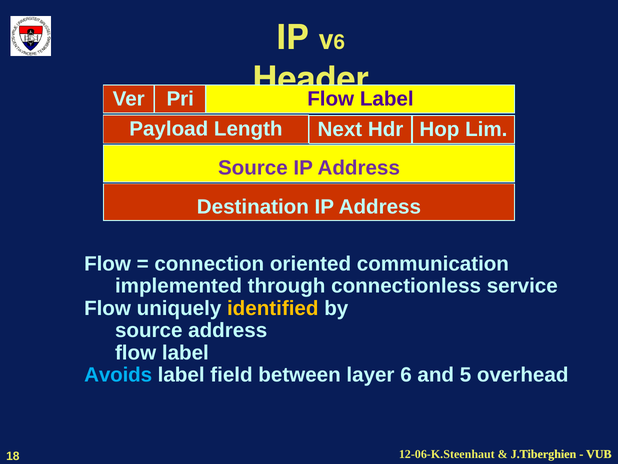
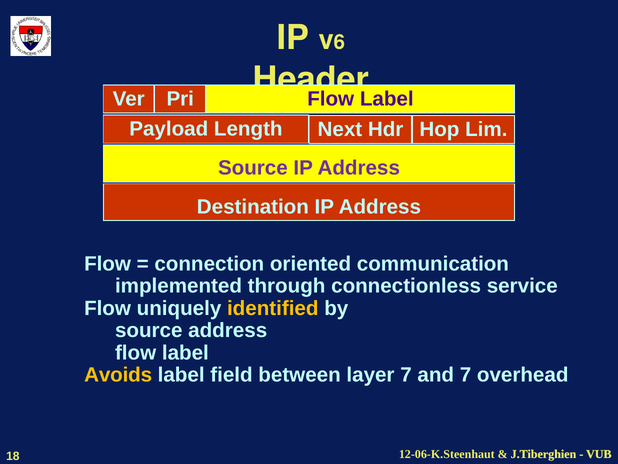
Avoids colour: light blue -> yellow
layer 6: 6 -> 7
and 5: 5 -> 7
